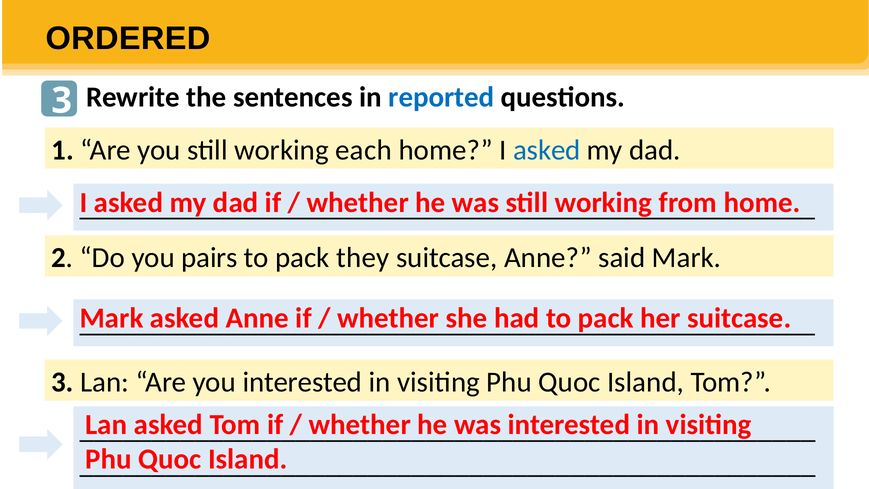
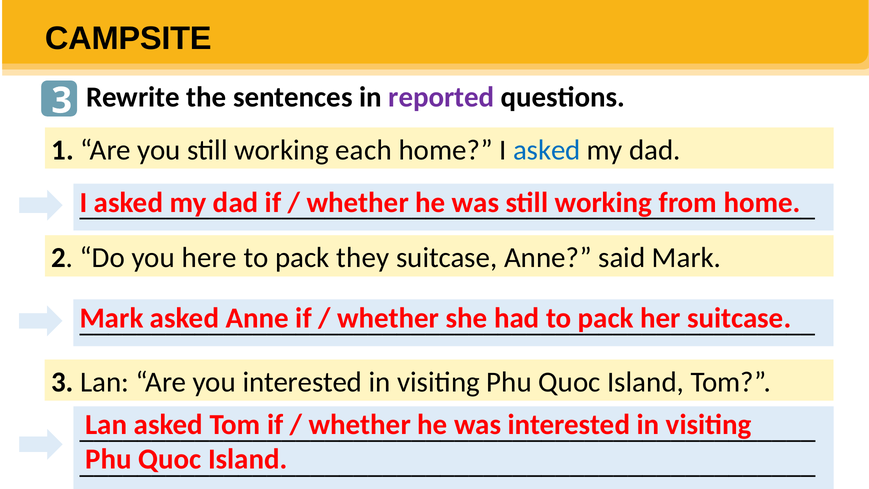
ORDERED: ORDERED -> CAMPSITE
reported colour: blue -> purple
pairs: pairs -> here
